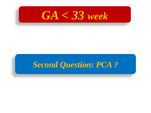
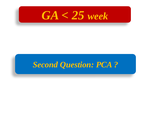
33: 33 -> 25
